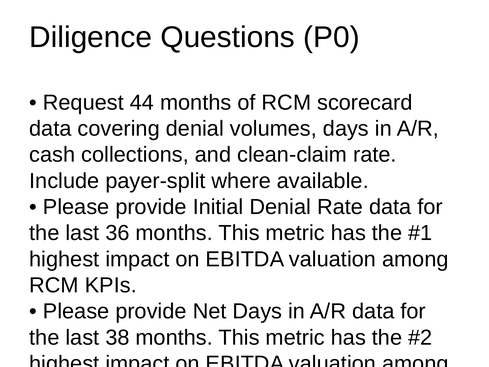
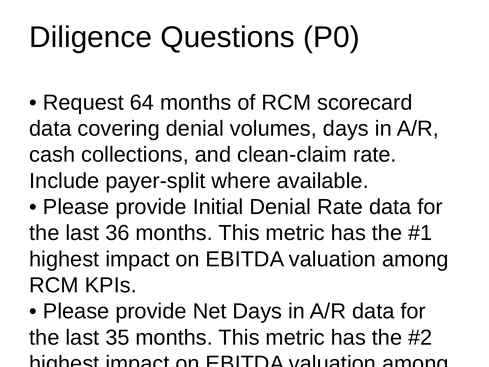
44: 44 -> 64
38: 38 -> 35
